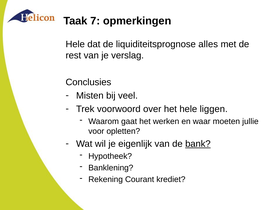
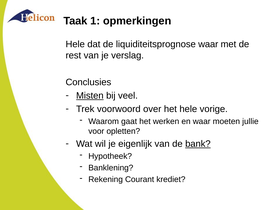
7: 7 -> 1
liquiditeitsprognose alles: alles -> waar
Misten underline: none -> present
liggen: liggen -> vorige
